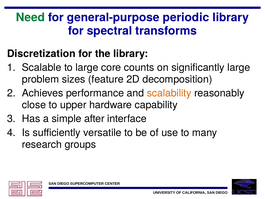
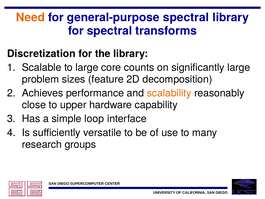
Need colour: green -> orange
general-purpose periodic: periodic -> spectral
after: after -> loop
